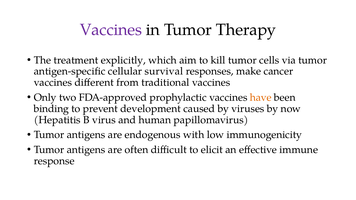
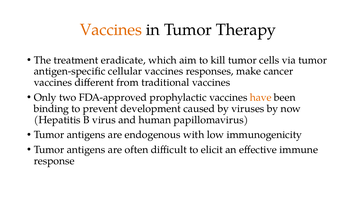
Vaccines at (111, 30) colour: purple -> orange
explicitly: explicitly -> eradicate
cellular survival: survival -> vaccines
